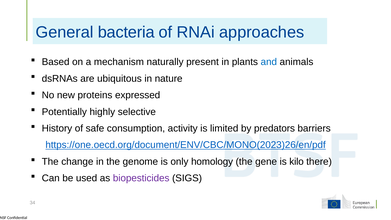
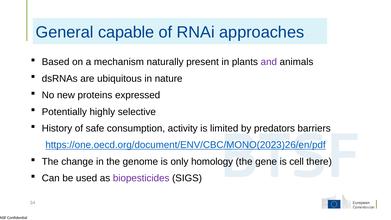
bacteria: bacteria -> capable
and colour: blue -> purple
kilo: kilo -> cell
